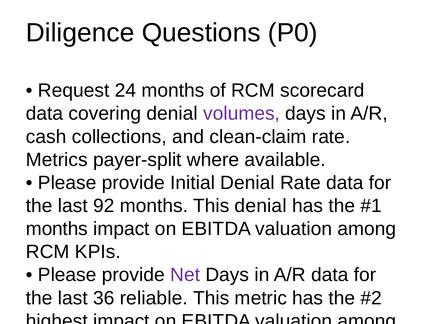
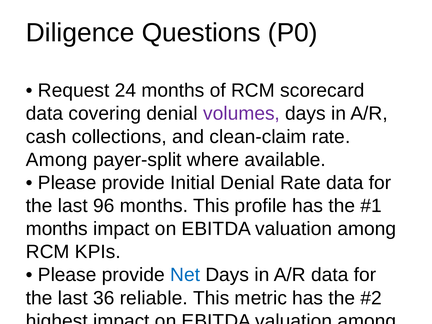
Metrics at (57, 160): Metrics -> Among
92: 92 -> 96
This denial: denial -> profile
Net at (185, 275) colour: purple -> blue
